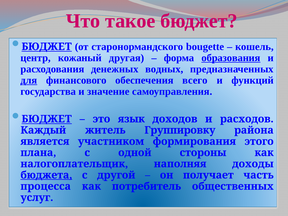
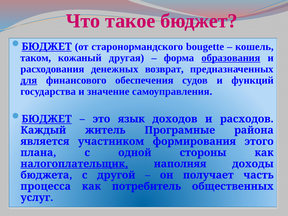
центр: центр -> таком
водных: водных -> возврат
всего: всего -> судов
Группировку: Группировку -> Програмные
налогоплательщик underline: none -> present
бюджета underline: present -> none
